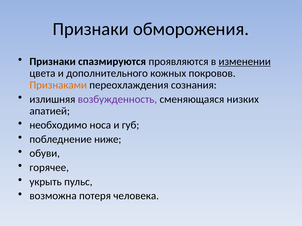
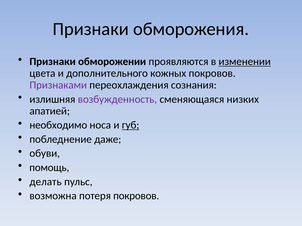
спазмируются: спазмируются -> обморожении
Признаками colour: orange -> purple
губ underline: none -> present
ниже: ниже -> даже
горячее: горячее -> помощь
укрыть: укрыть -> делать
потеря человека: человека -> покровов
